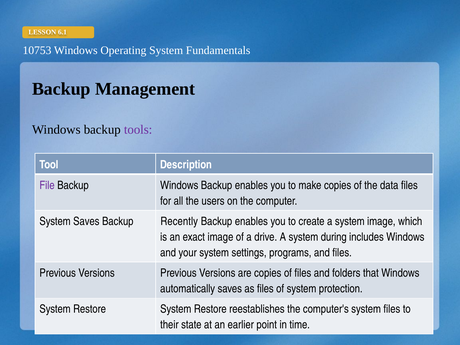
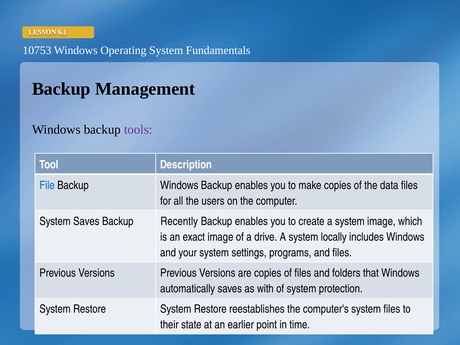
File colour: purple -> blue
during: during -> locally
as files: files -> with
